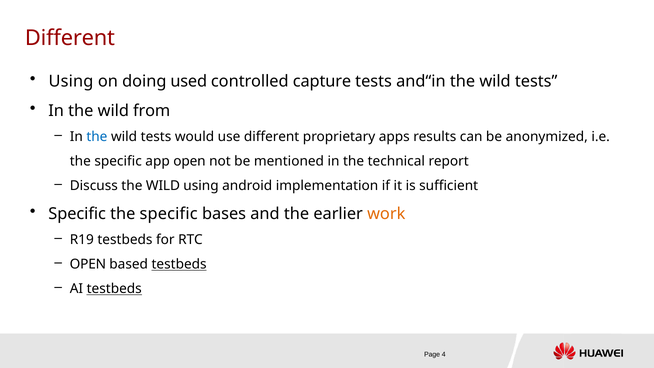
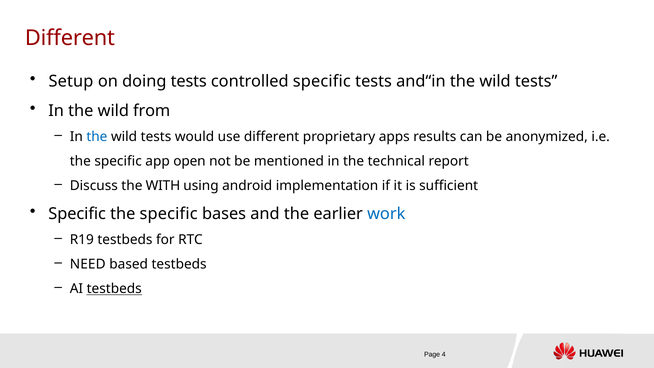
Using at (71, 81): Using -> Setup
doing used: used -> tests
controlled capture: capture -> specific
Discuss the WILD: WILD -> WITH
work colour: orange -> blue
OPEN at (88, 264): OPEN -> NEED
testbeds at (179, 264) underline: present -> none
